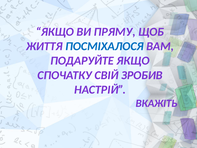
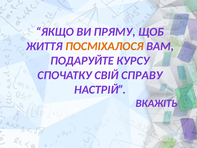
ПОСМІХАЛОСЯ colour: blue -> orange
ПОДАРУЙТЕ ЯКЩО: ЯКЩО -> КУРСУ
ЗРОБИВ: ЗРОБИВ -> СПРАВУ
